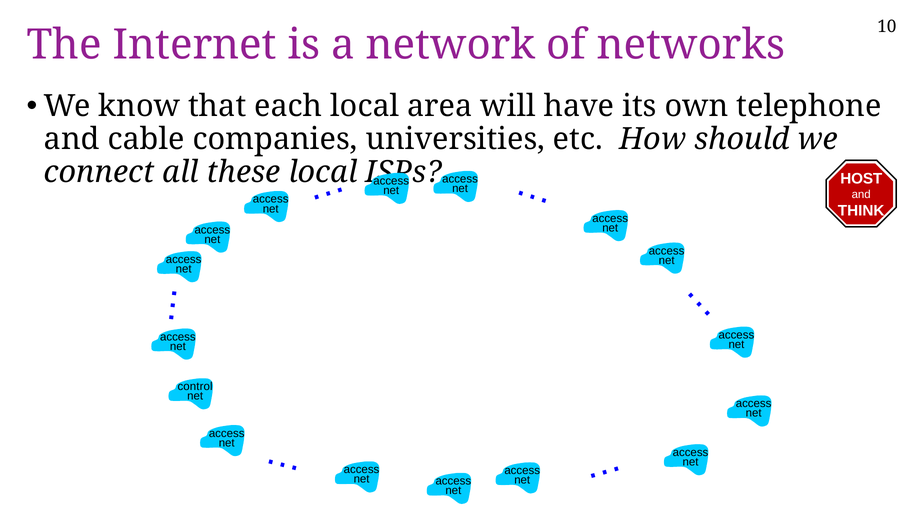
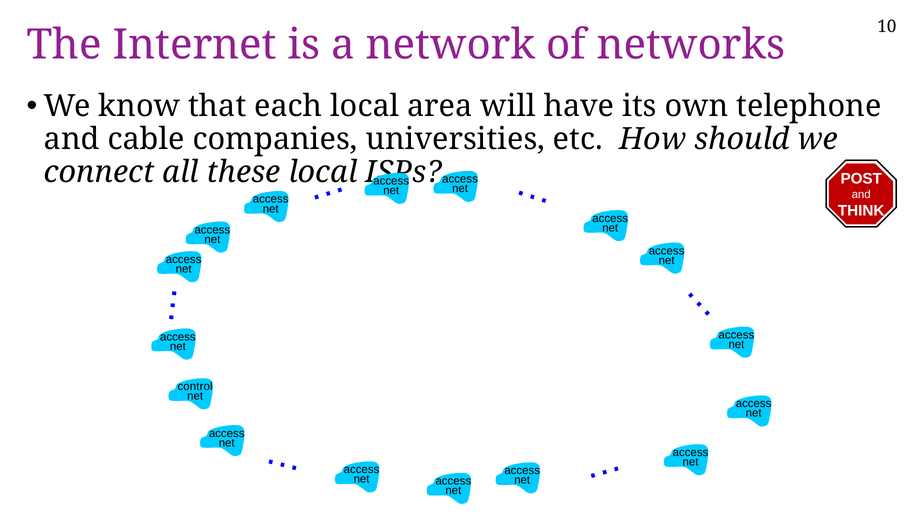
HOST: HOST -> POST
